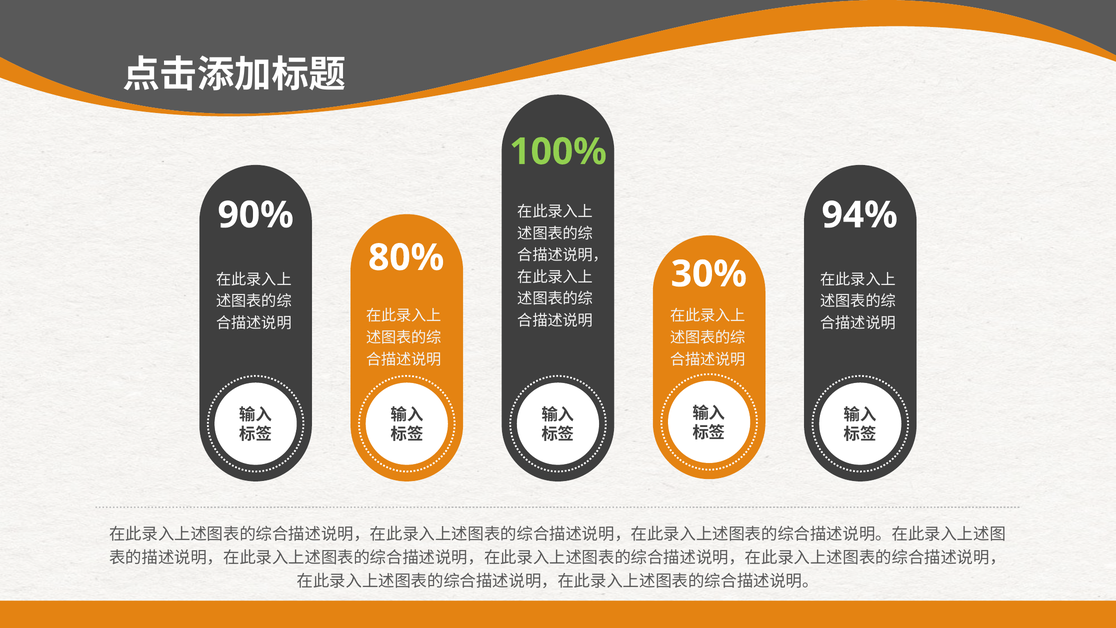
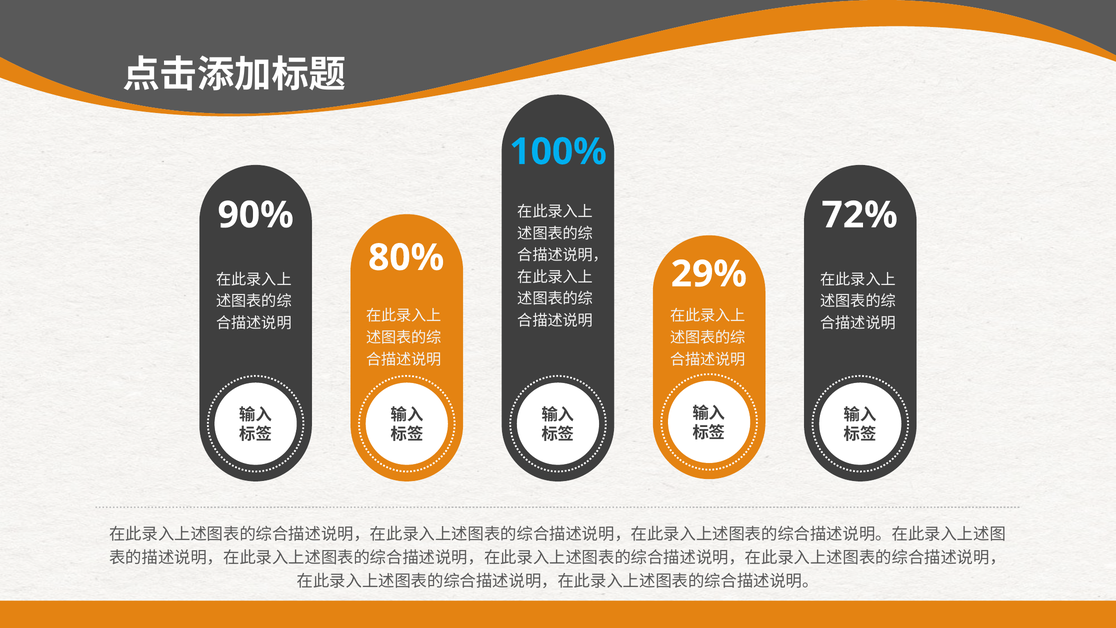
100% colour: light green -> light blue
94%: 94% -> 72%
30%: 30% -> 29%
